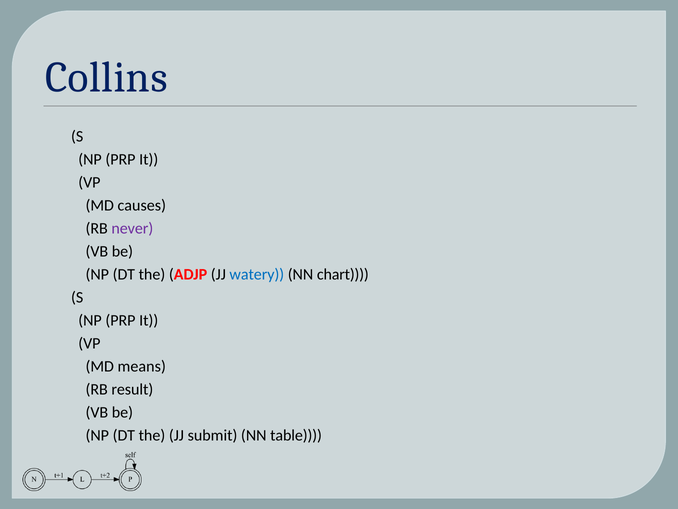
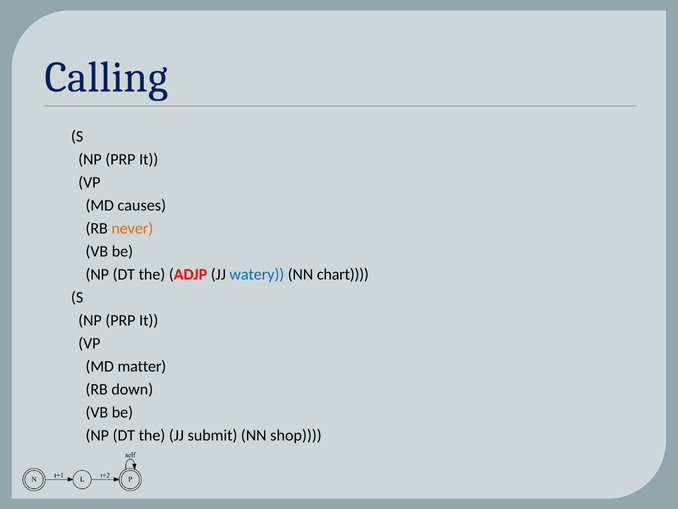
Collins: Collins -> Calling
never colour: purple -> orange
means: means -> matter
result: result -> down
table: table -> shop
